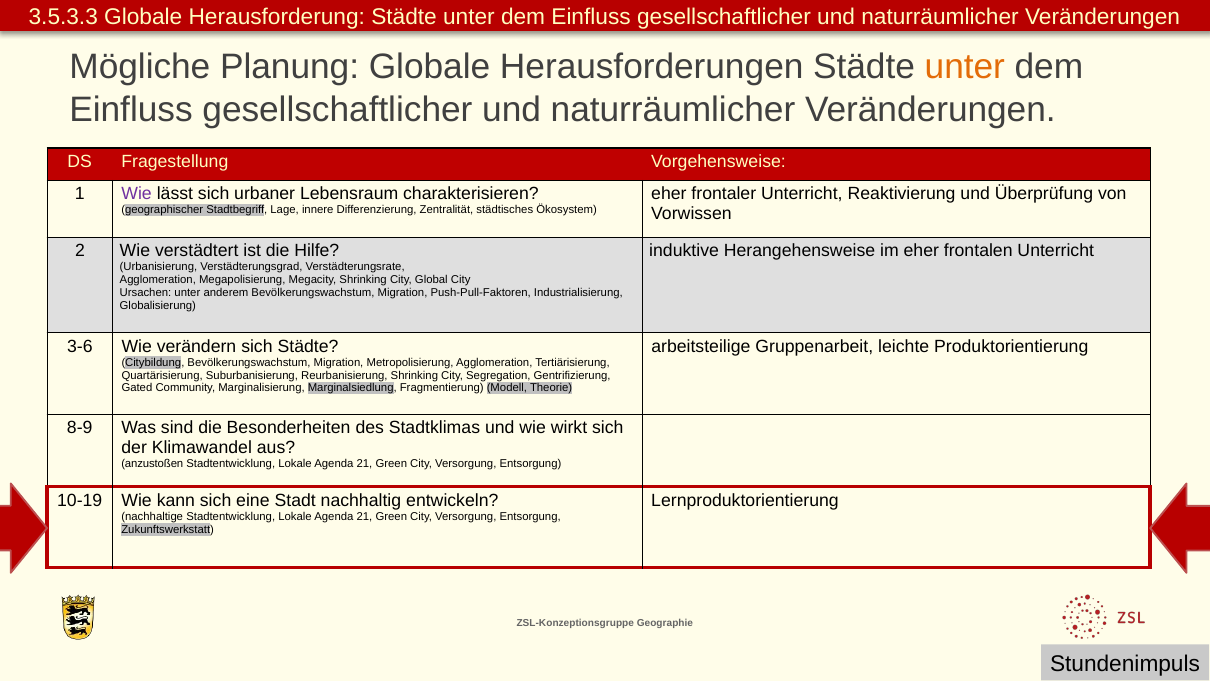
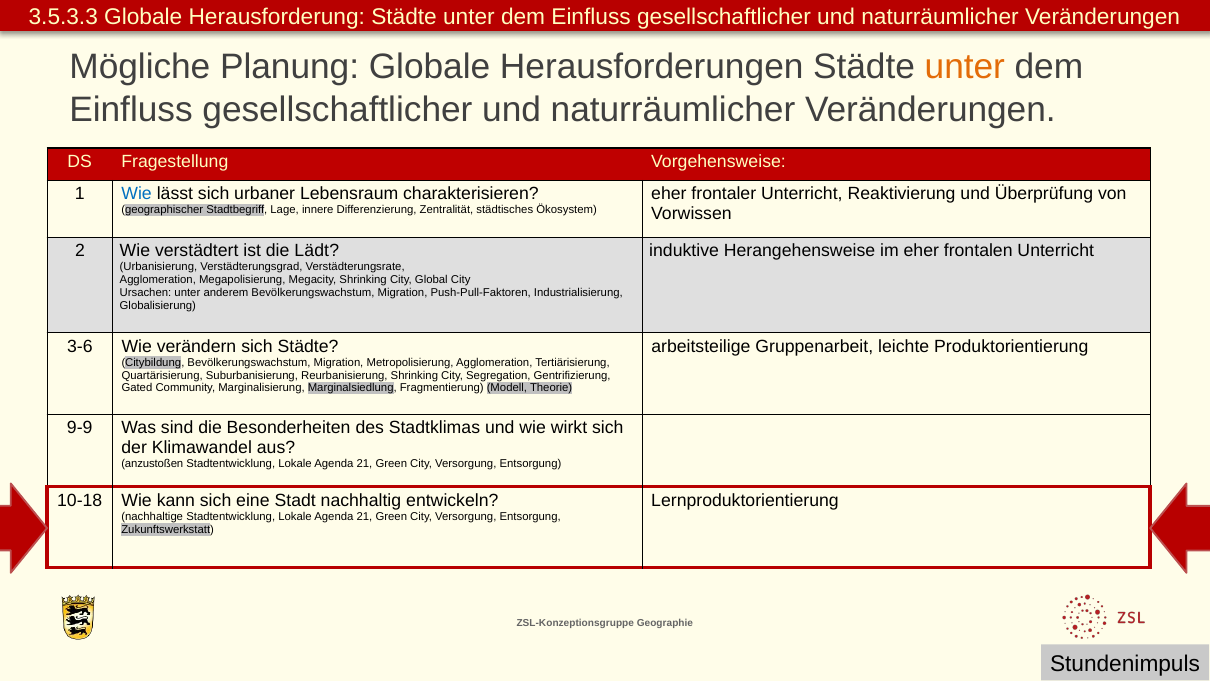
Wie at (137, 194) colour: purple -> blue
Hilfe: Hilfe -> Lädt
8-9: 8-9 -> 9-9
10-19: 10-19 -> 10-18
